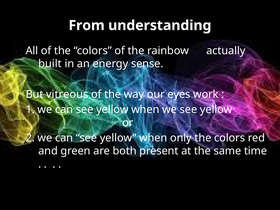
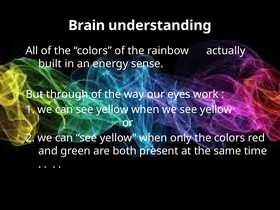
From: From -> Brain
vitreous: vitreous -> through
